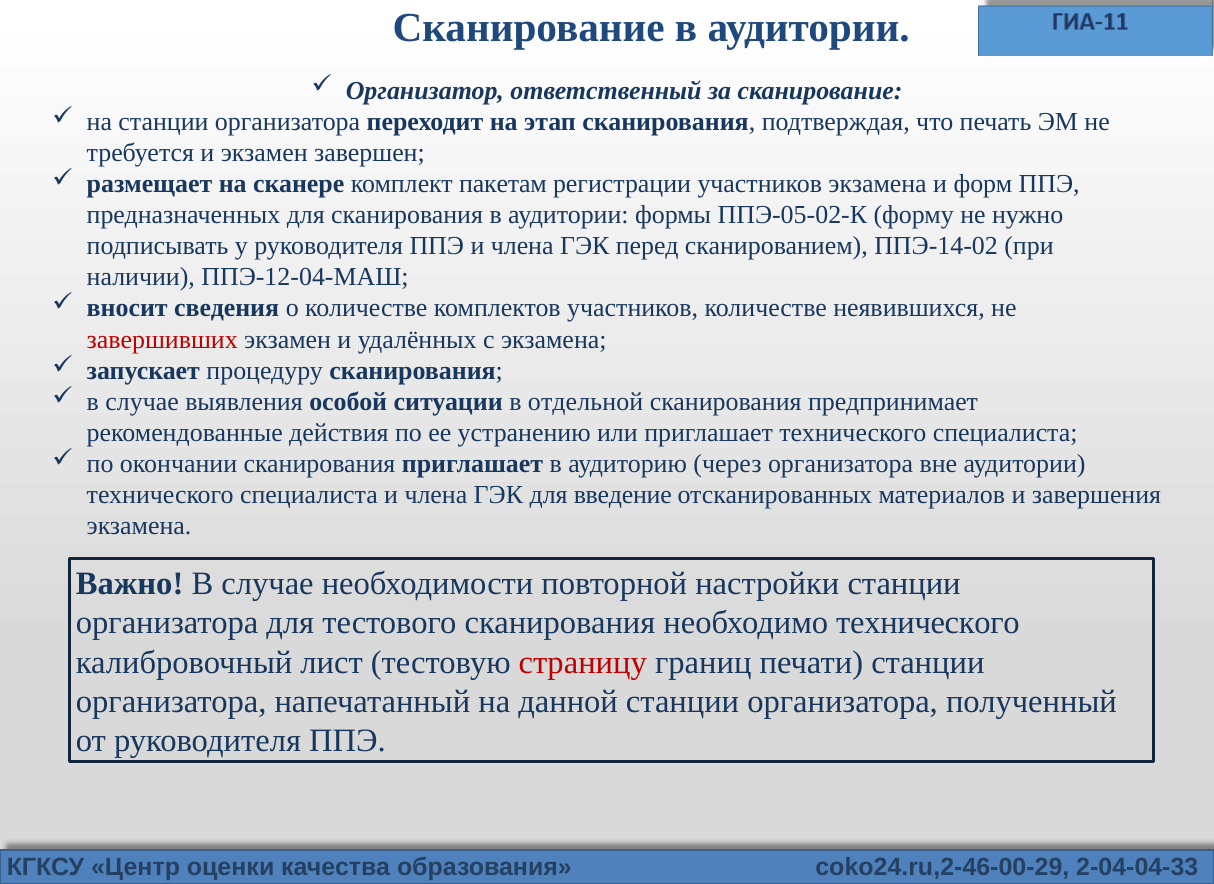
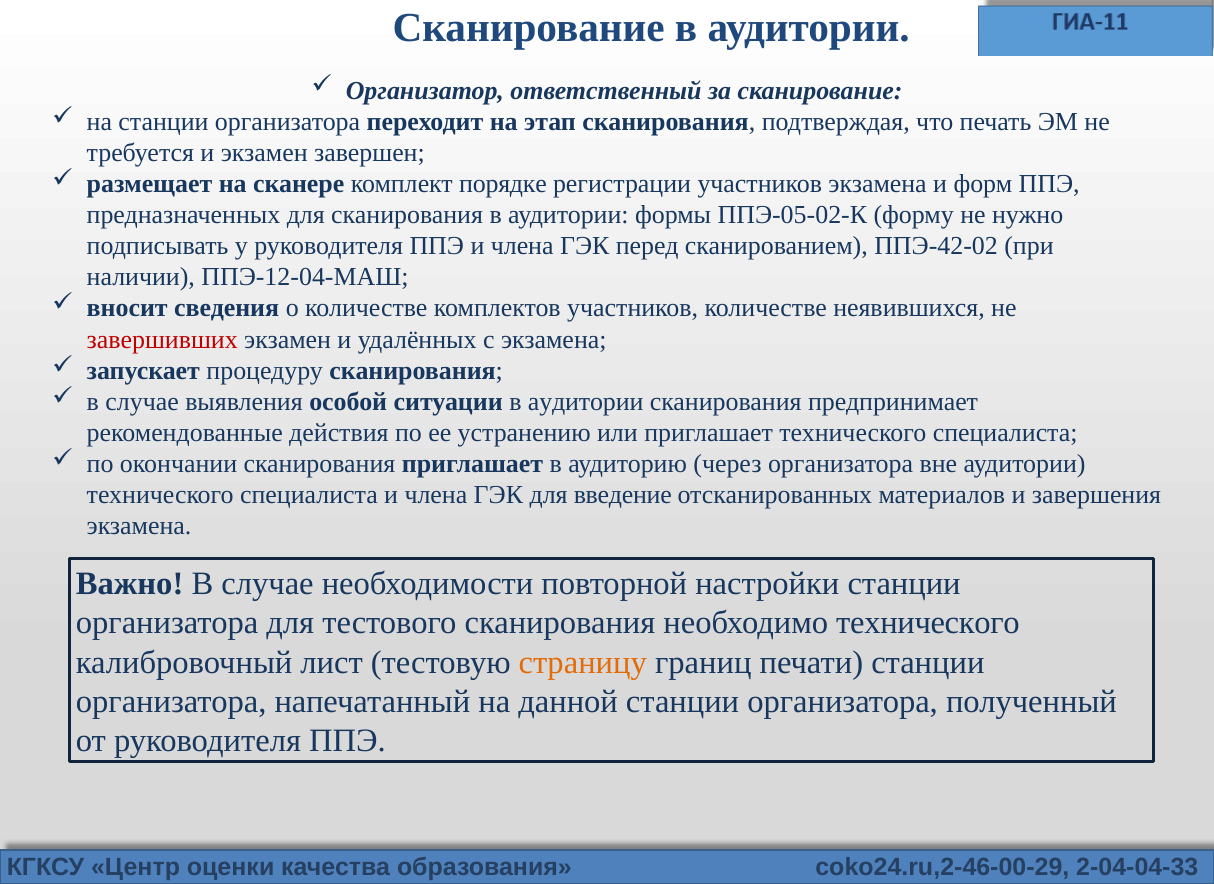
пакетам: пакетам -> порядке
ППЭ-14-02: ППЭ-14-02 -> ППЭ-42-02
ситуации в отдельной: отдельной -> аудитории
страницу colour: red -> orange
